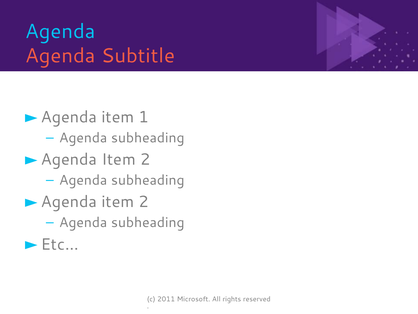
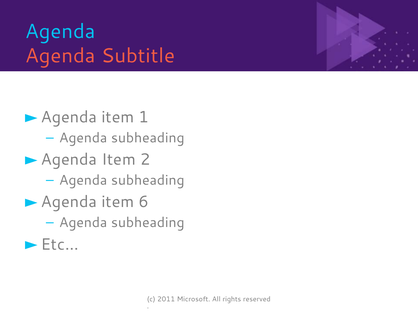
2 at (144, 202): 2 -> 6
